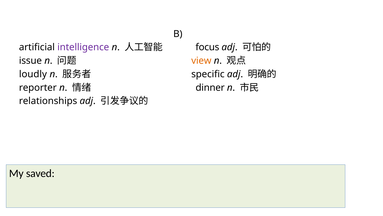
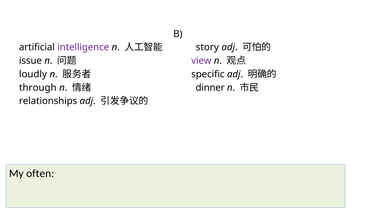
focus: focus -> story
view colour: orange -> purple
reporter: reporter -> through
saved: saved -> often
